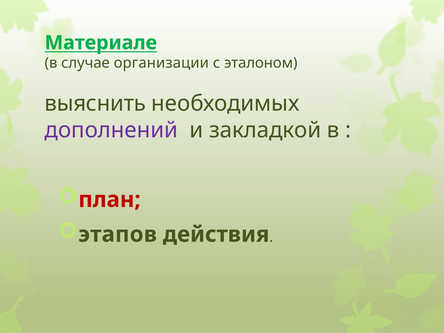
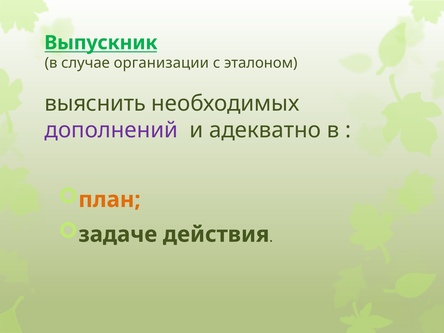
Материале: Материале -> Выпускник
закладкой: закладкой -> адекватно
план colour: red -> orange
этапов: этапов -> задаче
